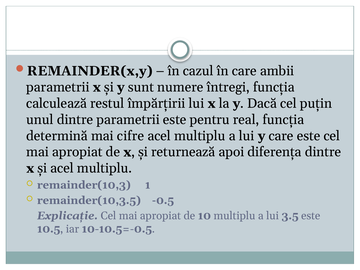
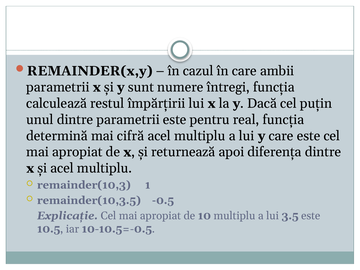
cifre: cifre -> cifră
